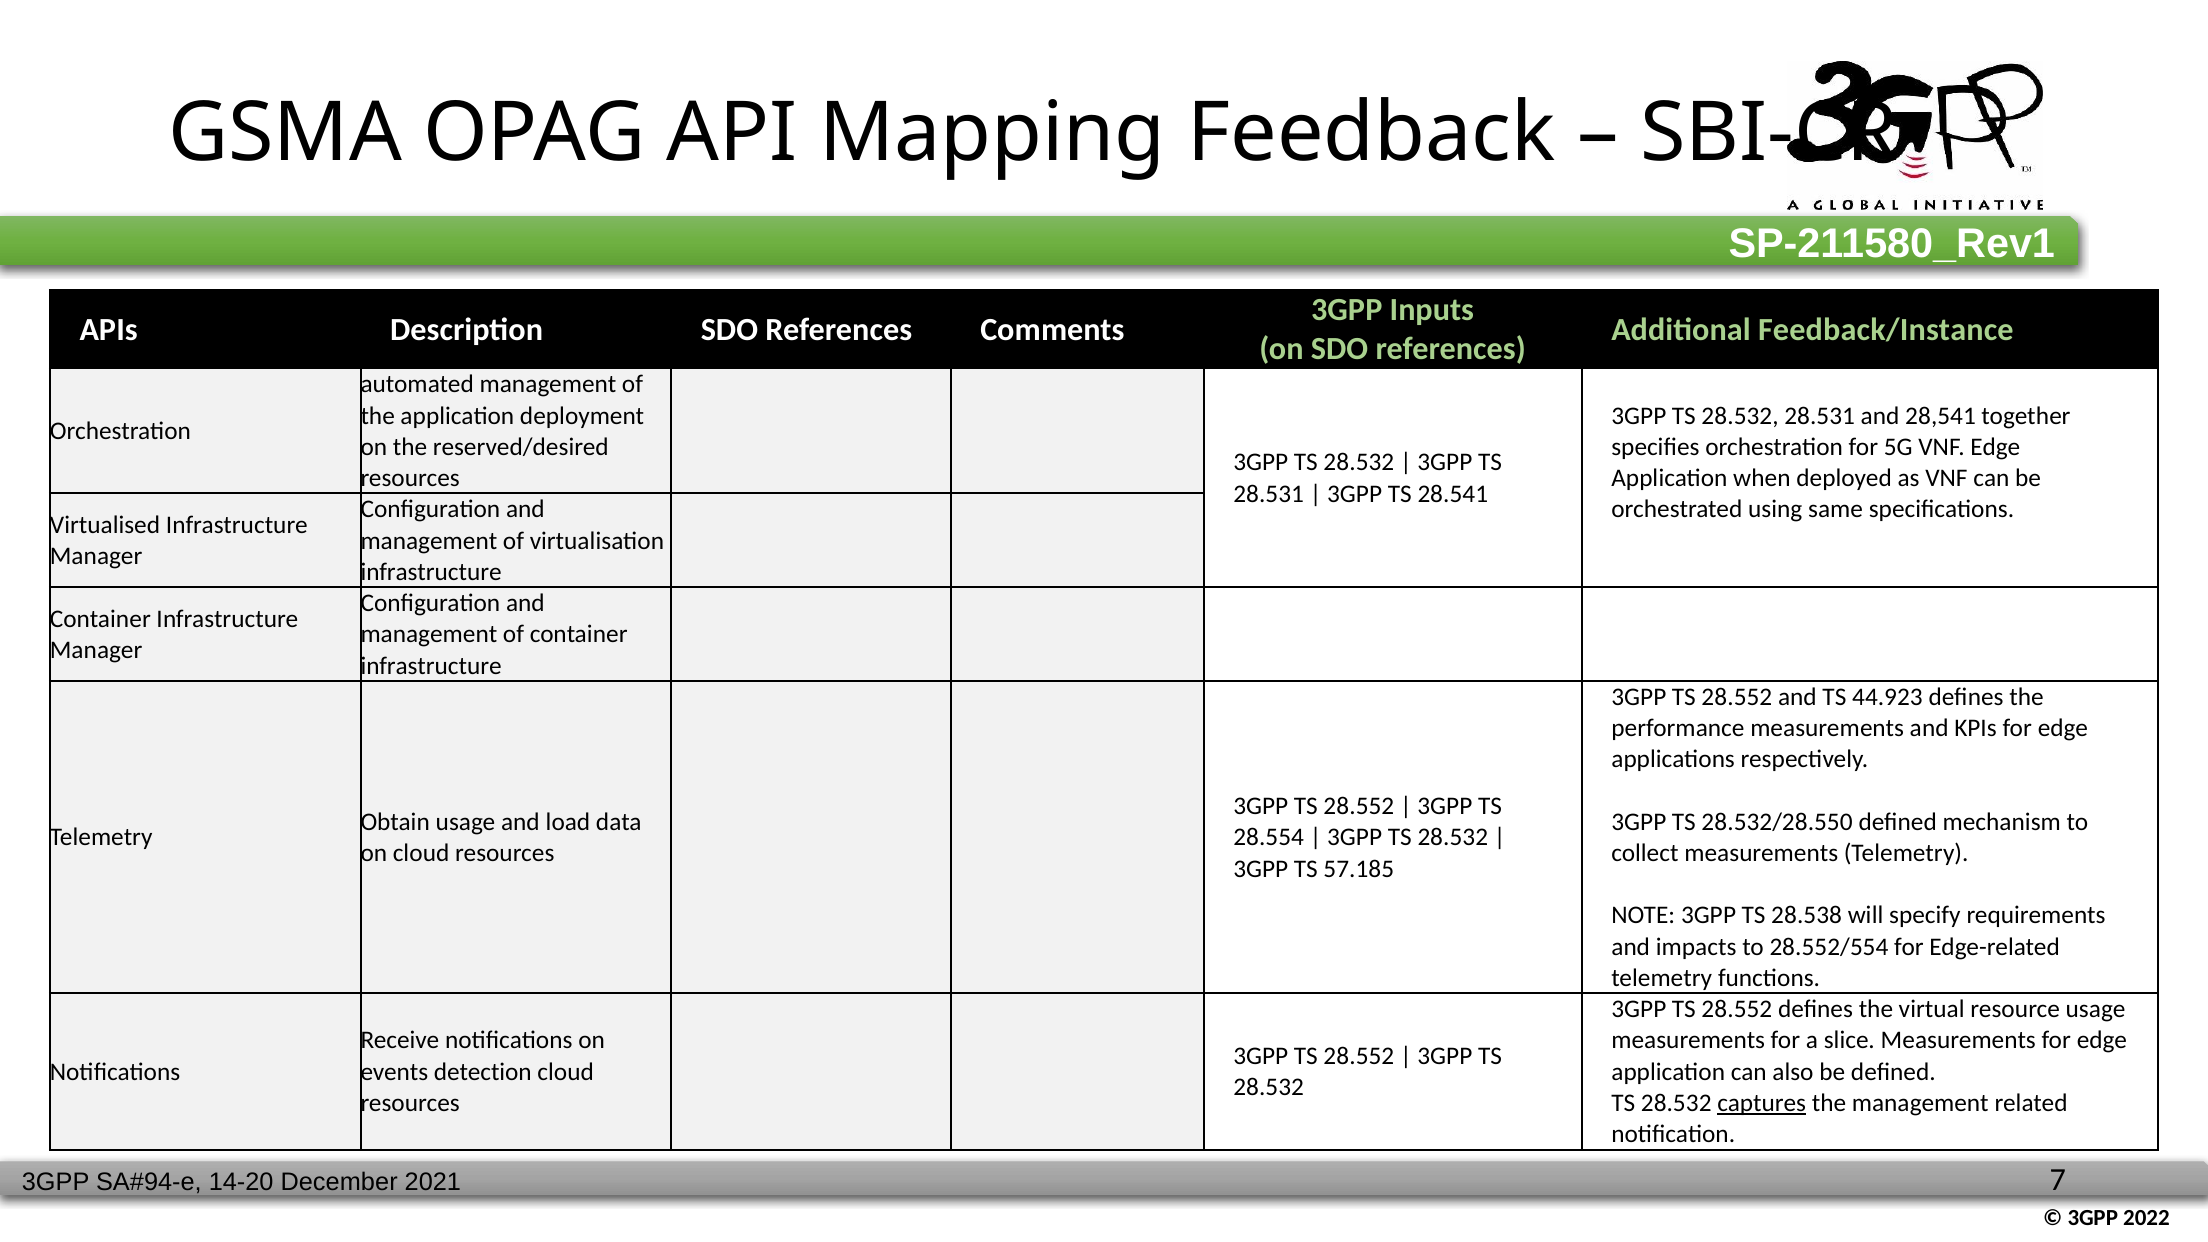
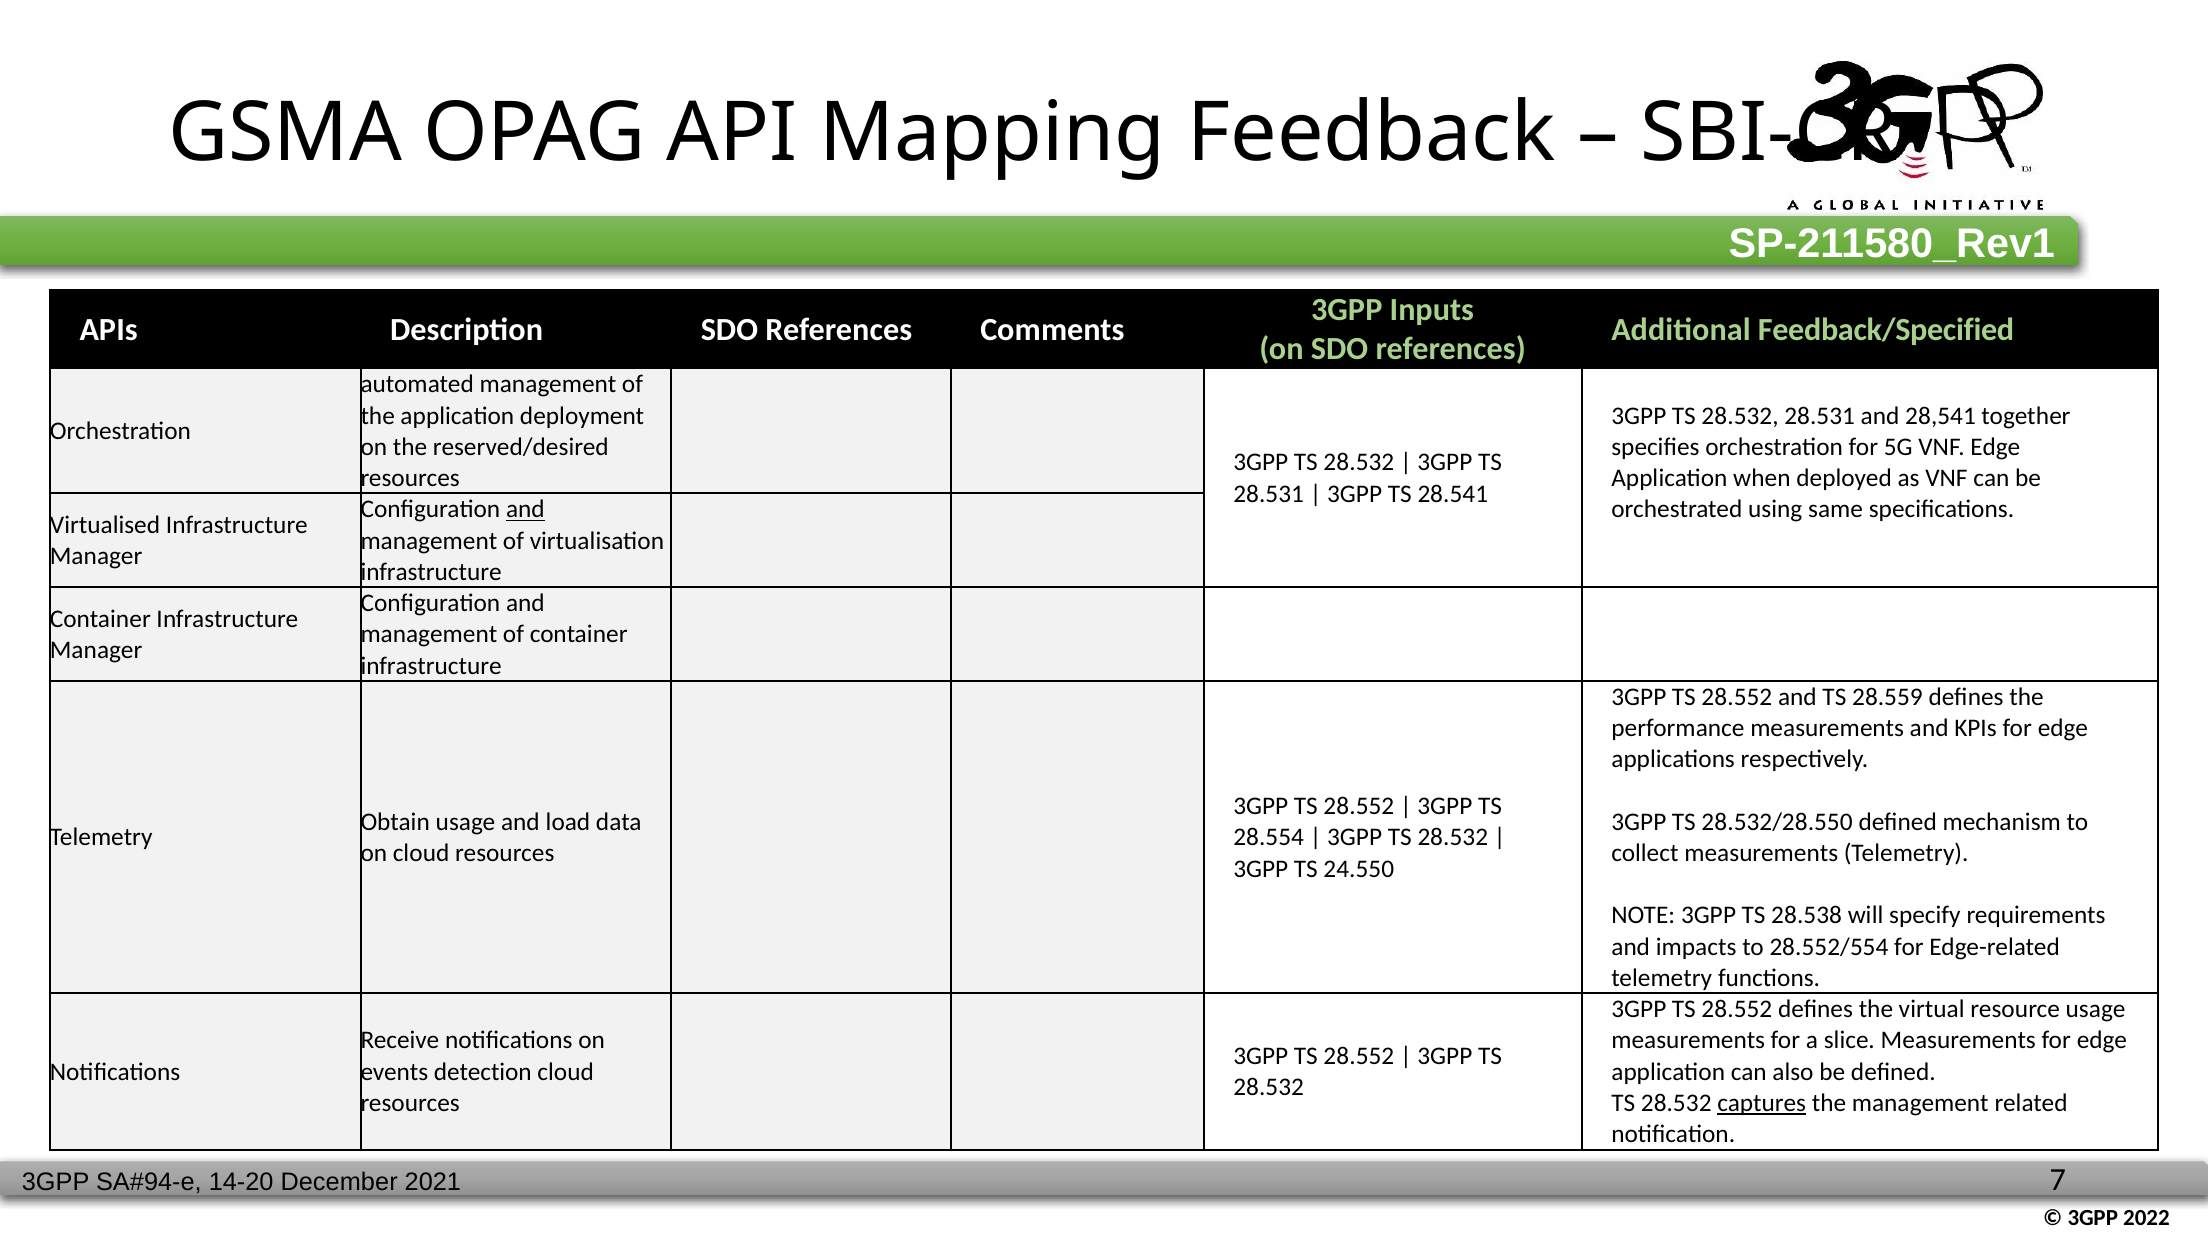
Feedback/Instance: Feedback/Instance -> Feedback/Specified
and at (525, 509) underline: none -> present
44.923: 44.923 -> 28.559
57.185: 57.185 -> 24.550
